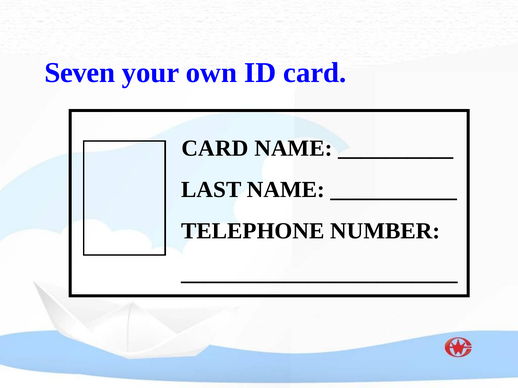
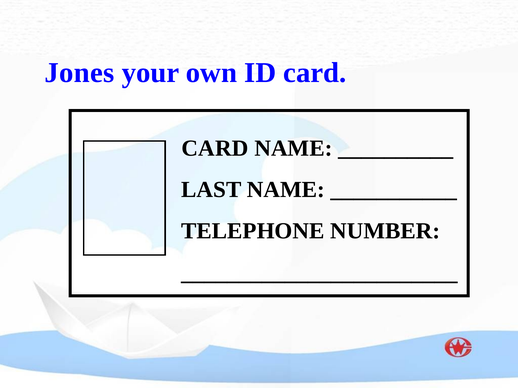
Seven: Seven -> Jones
